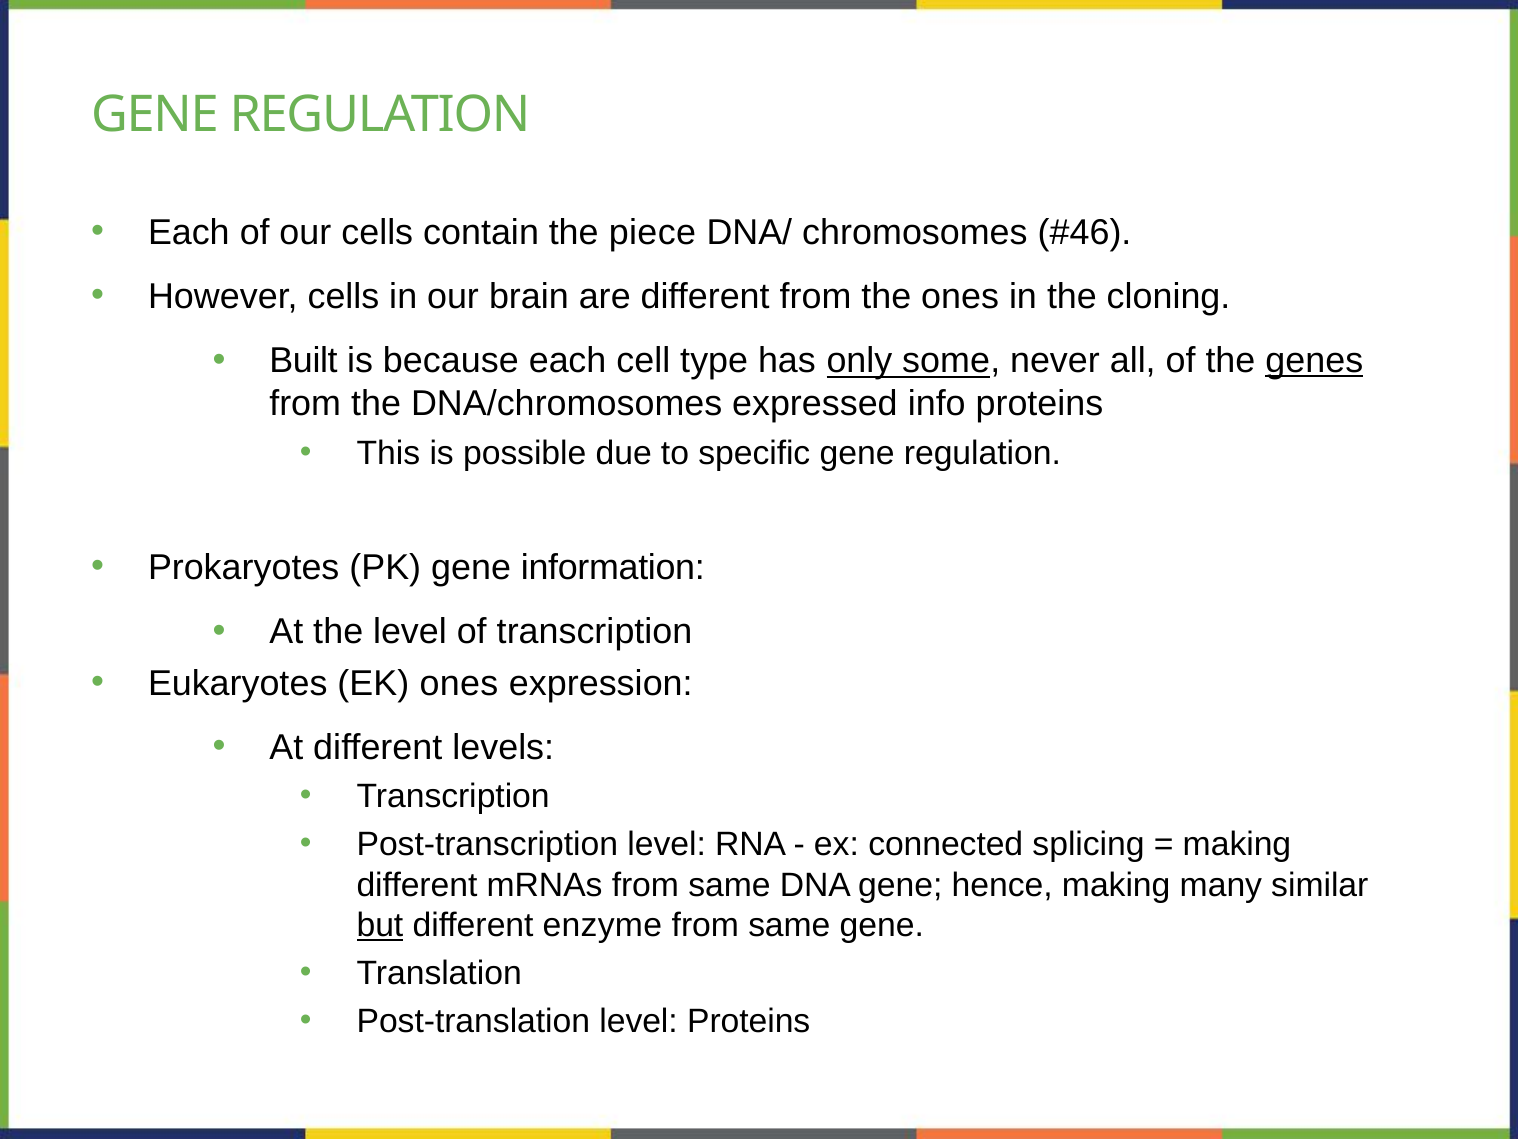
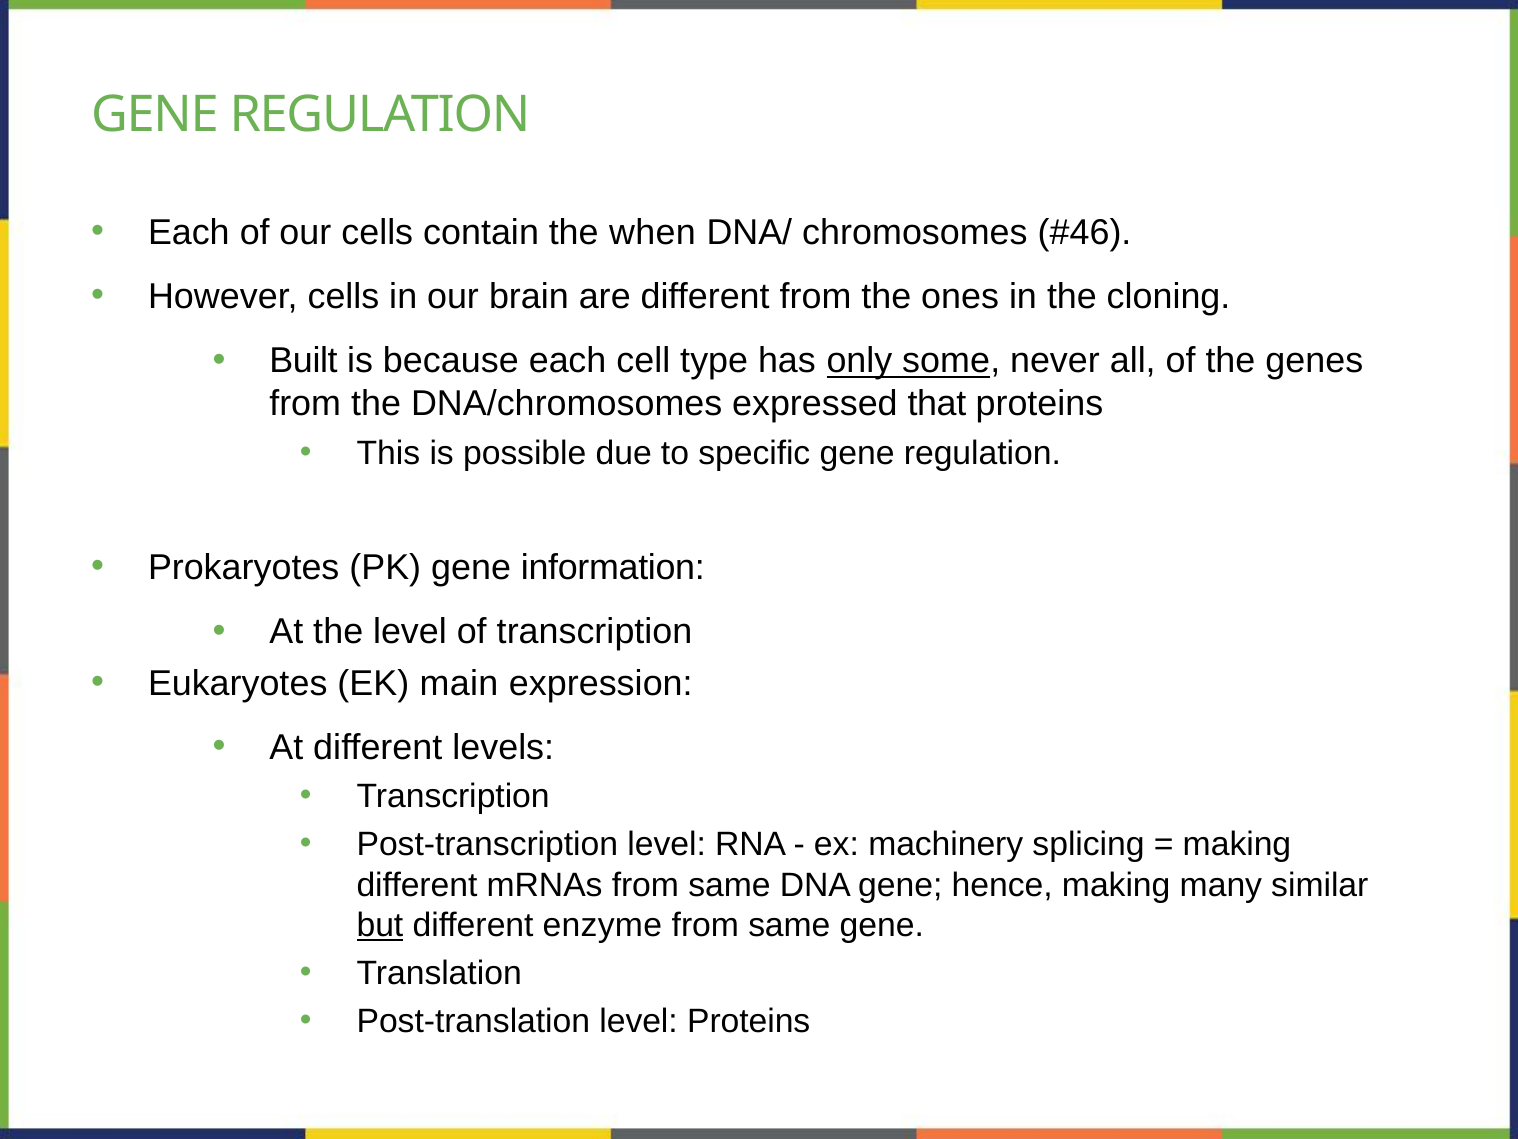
piece: piece -> when
genes underline: present -> none
info: info -> that
EK ones: ones -> main
connected: connected -> machinery
